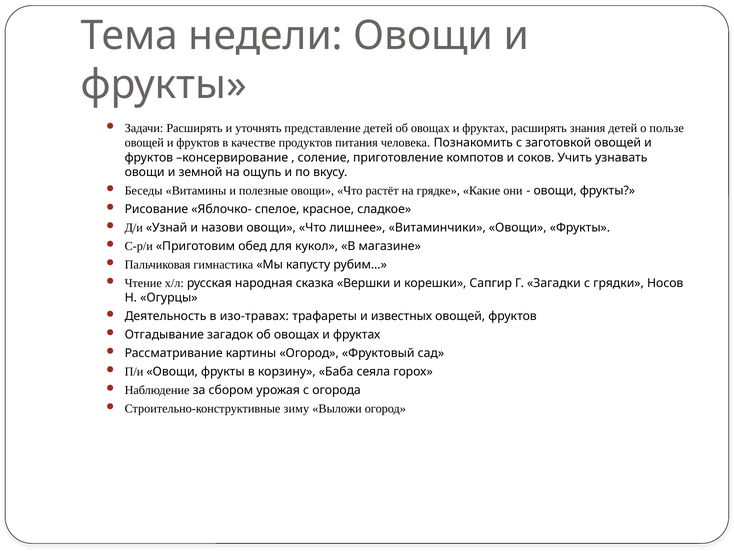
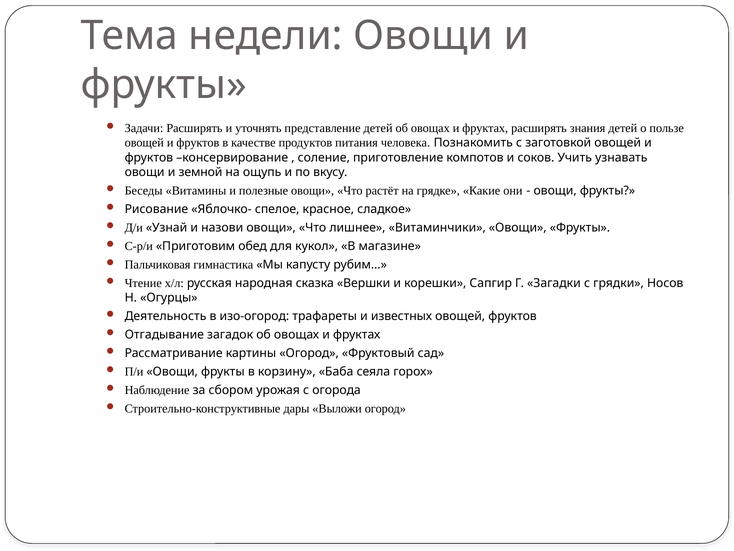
изо-травах: изо-травах -> изо-огород
зиму: зиму -> дары
